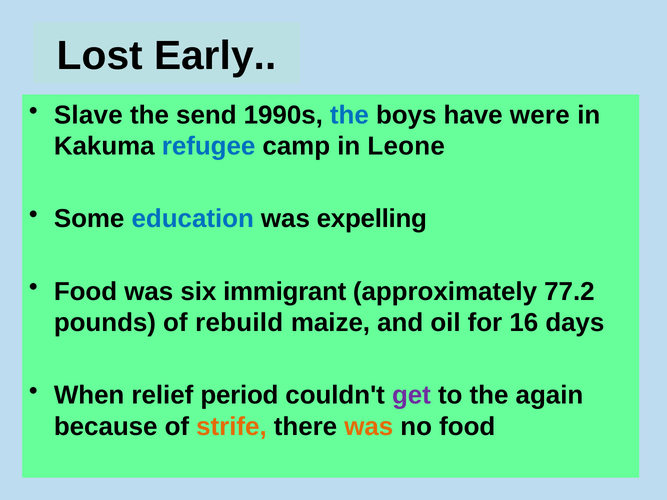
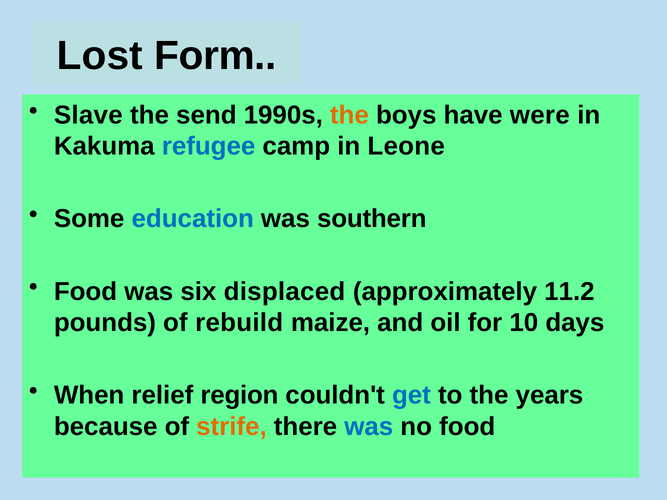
Early: Early -> Form
the at (349, 115) colour: blue -> orange
expelling: expelling -> southern
immigrant: immigrant -> displaced
77.2: 77.2 -> 11.2
16: 16 -> 10
period: period -> region
get colour: purple -> blue
again: again -> years
was at (369, 427) colour: orange -> blue
